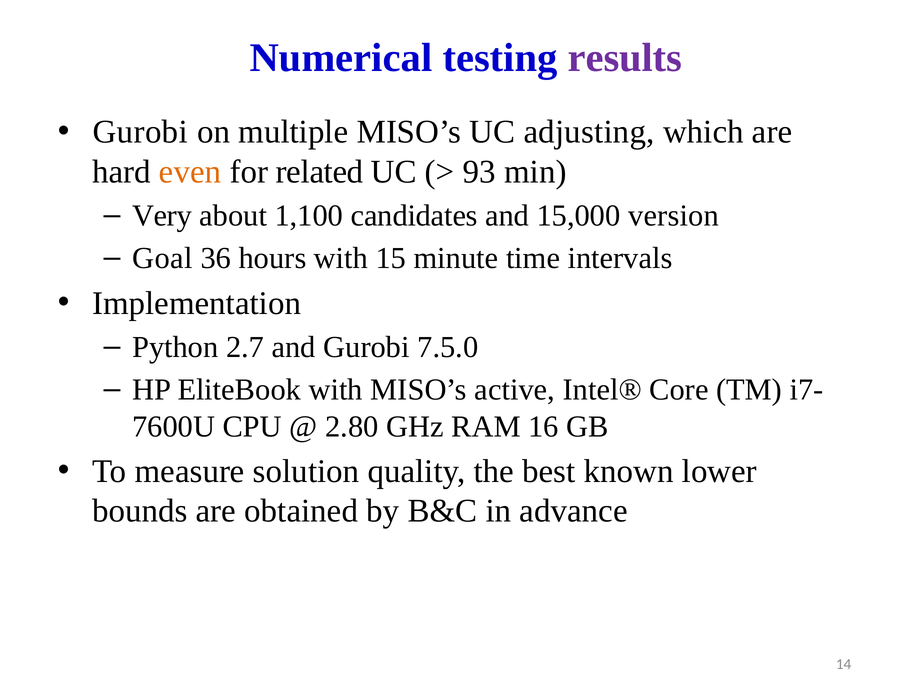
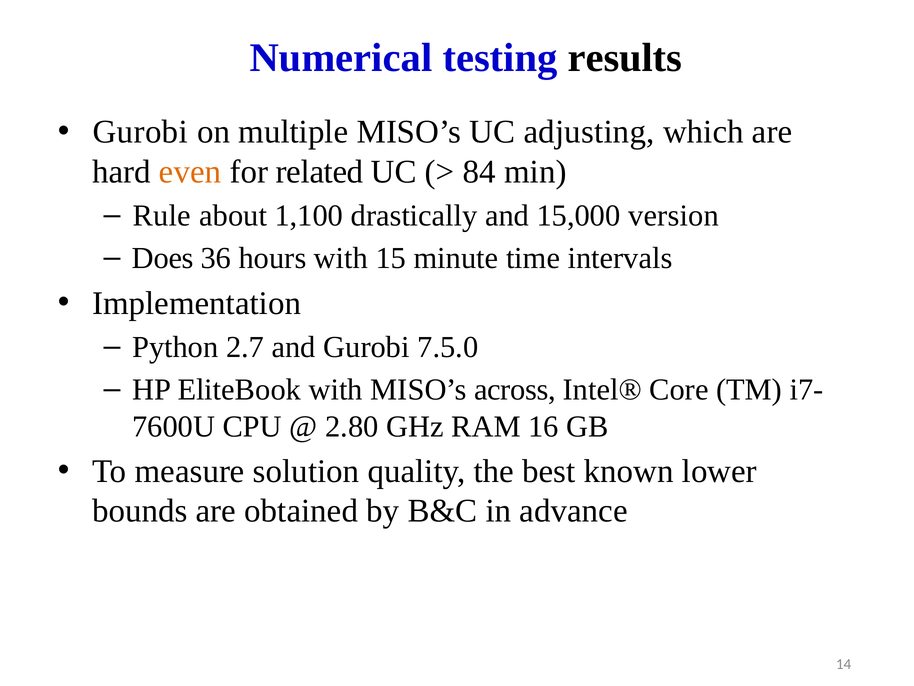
results colour: purple -> black
93: 93 -> 84
Very: Very -> Rule
candidates: candidates -> drastically
Goal: Goal -> Does
active: active -> across
